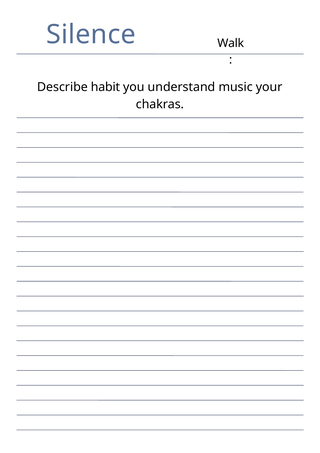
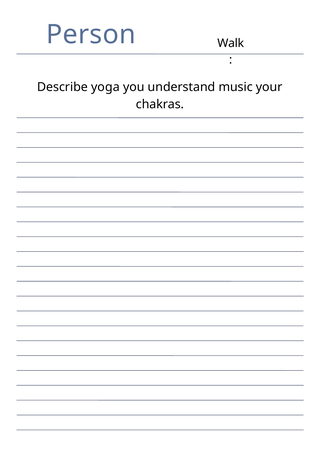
Silence: Silence -> Person
habit: habit -> yoga
